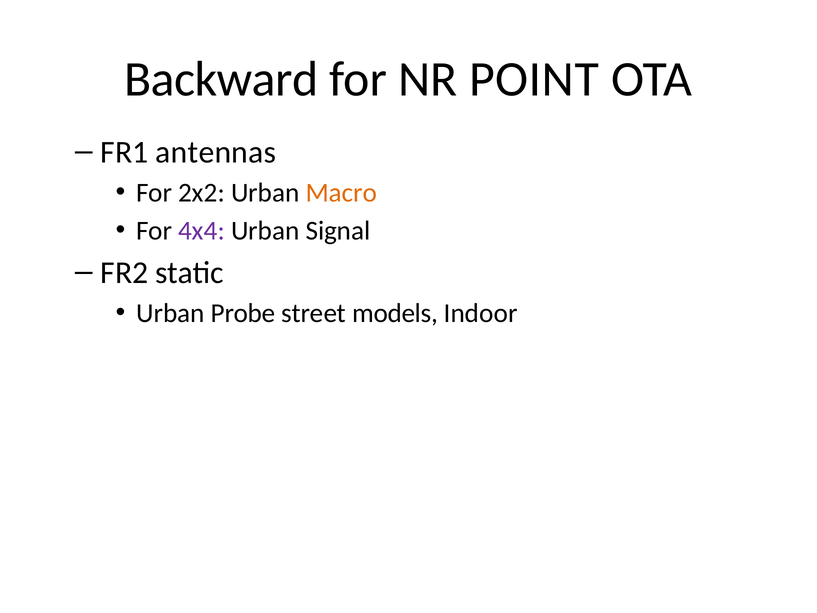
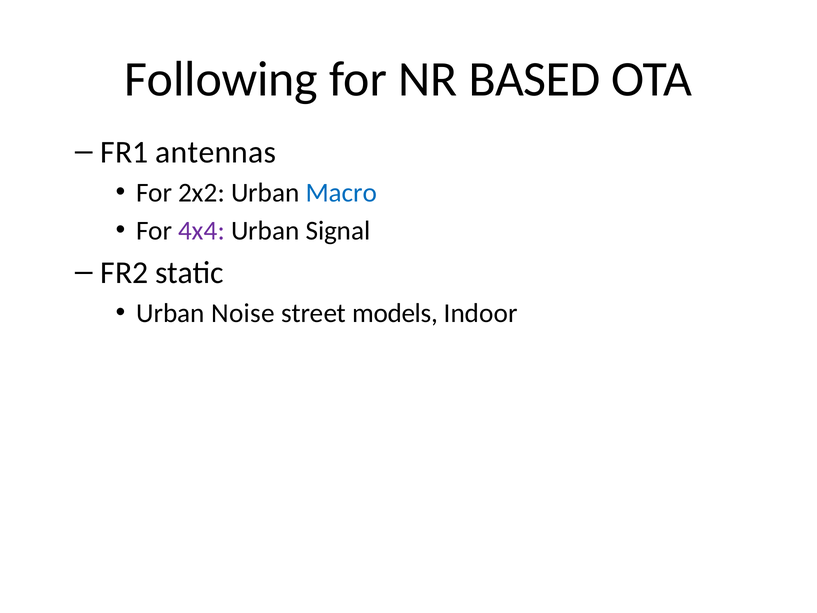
Backward: Backward -> Following
POINT: POINT -> BASED
Macro colour: orange -> blue
Probe: Probe -> Noise
